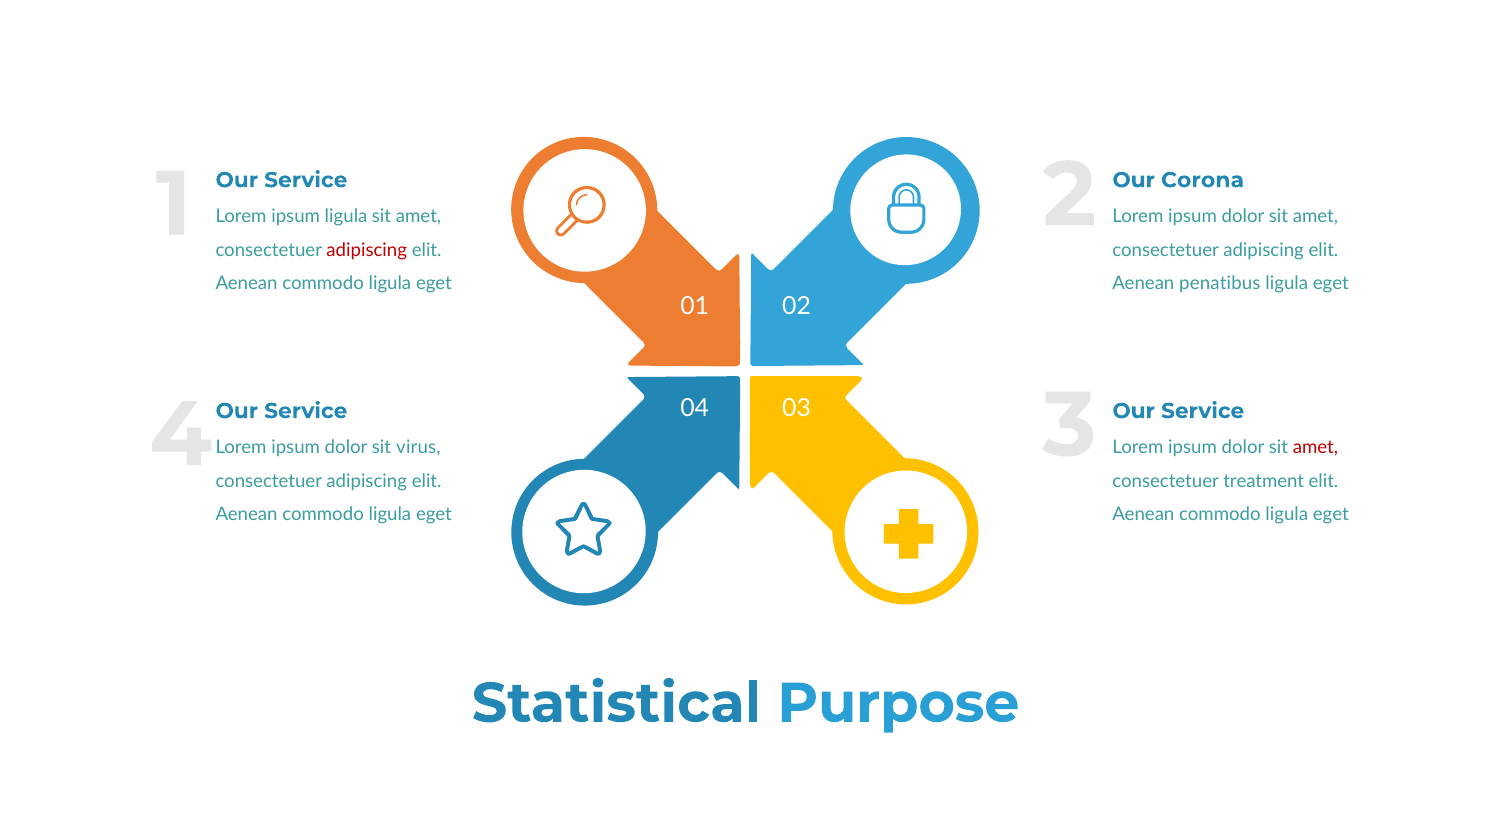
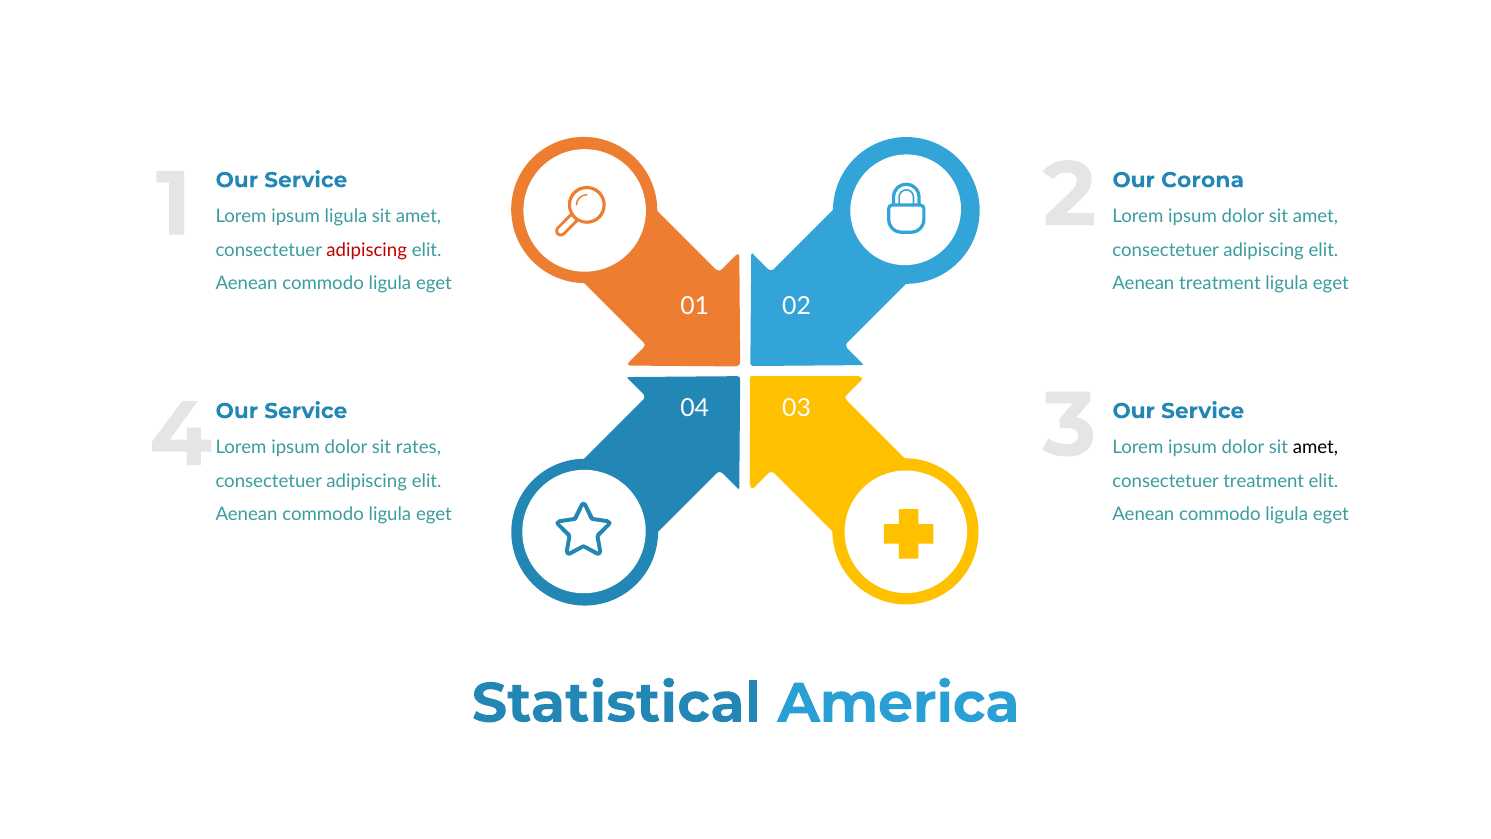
Aenean penatibus: penatibus -> treatment
virus: virus -> rates
amet at (1315, 447) colour: red -> black
Purpose: Purpose -> America
